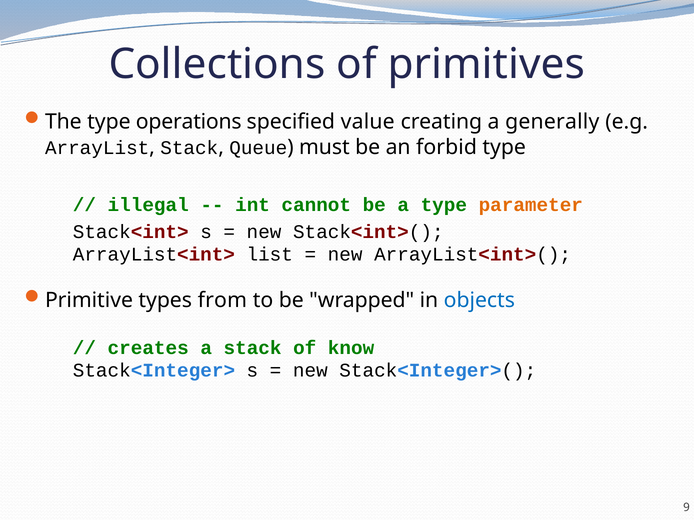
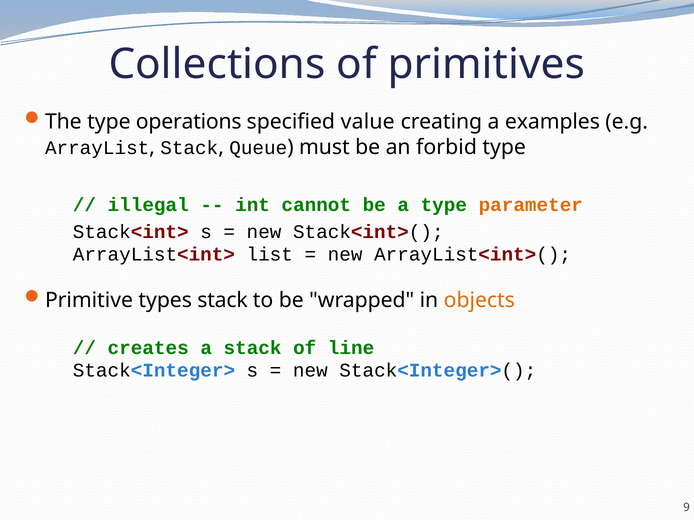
generally: generally -> examples
types from: from -> stack
objects colour: blue -> orange
know: know -> line
